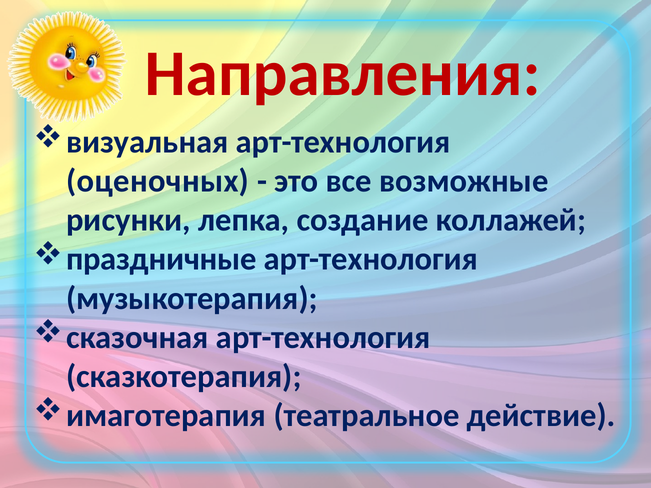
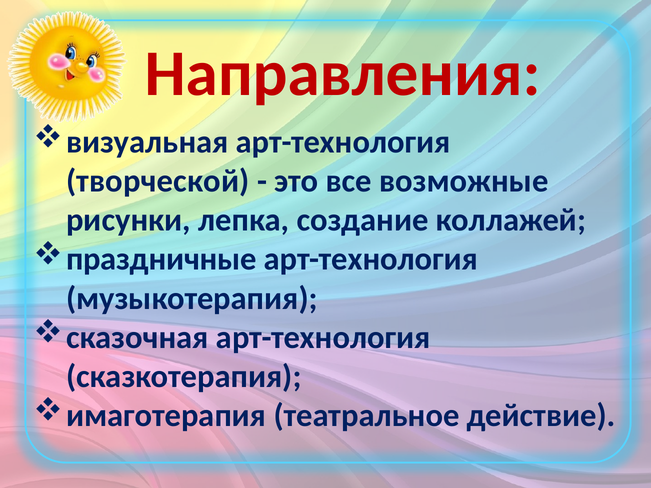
оценочных: оценочных -> творческой
